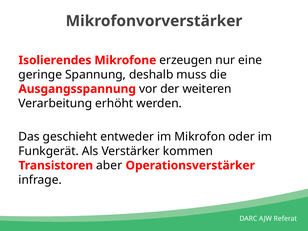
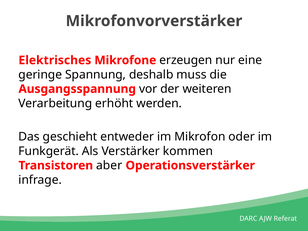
Isolierendes: Isolierendes -> Elektrisches
